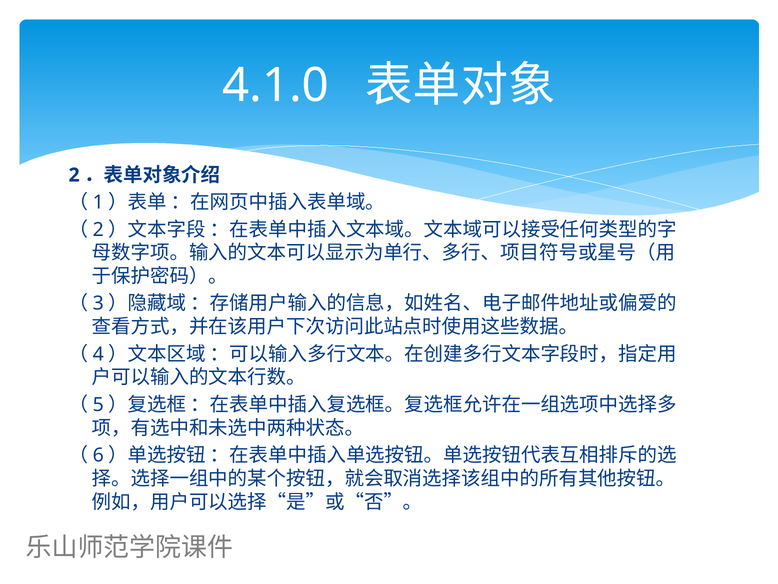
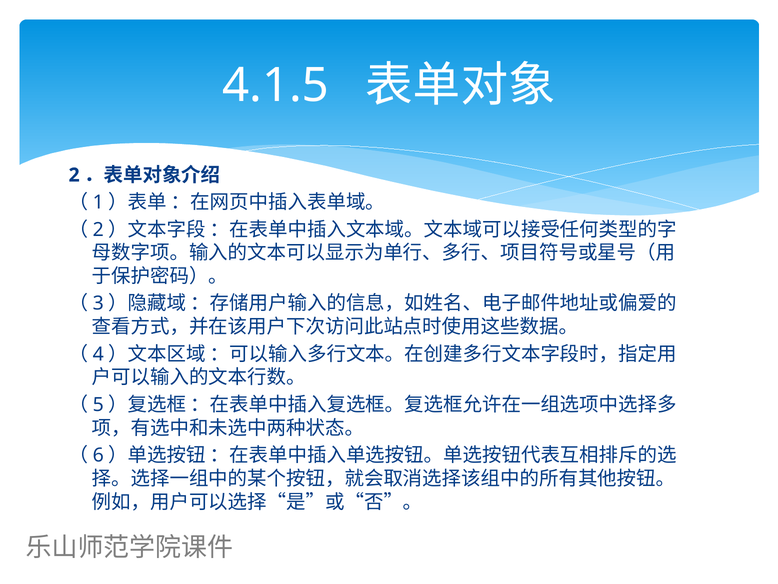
4.1.0: 4.1.0 -> 4.1.5
